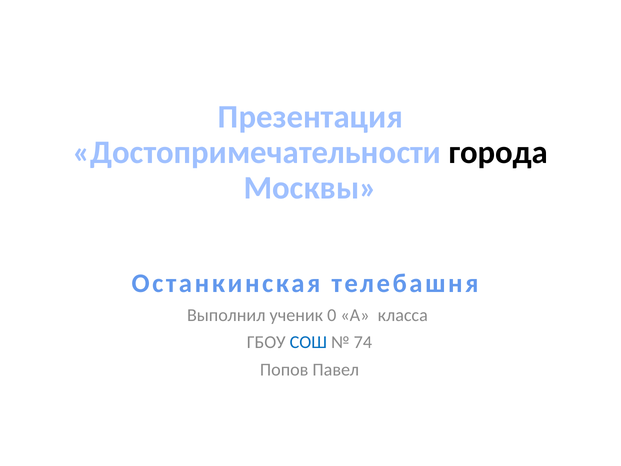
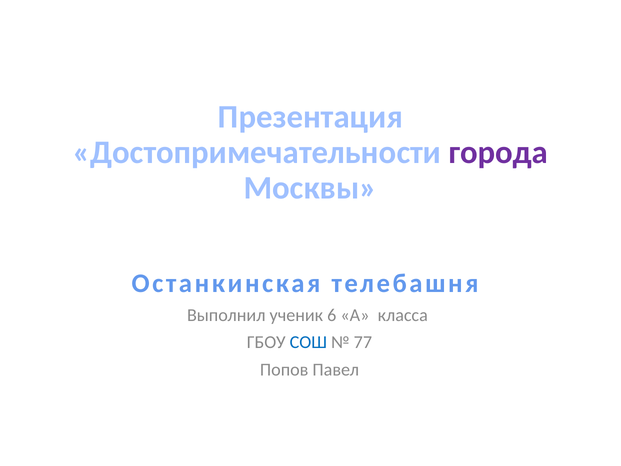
города colour: black -> purple
0: 0 -> 6
74: 74 -> 77
